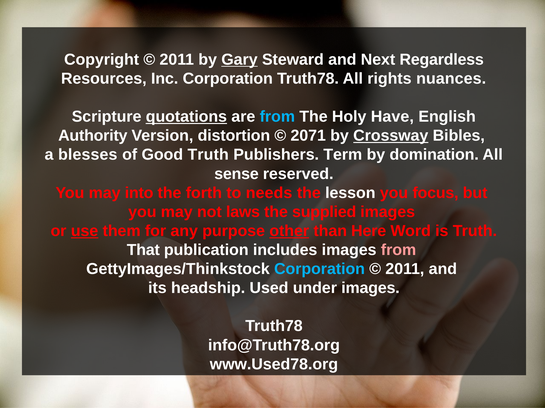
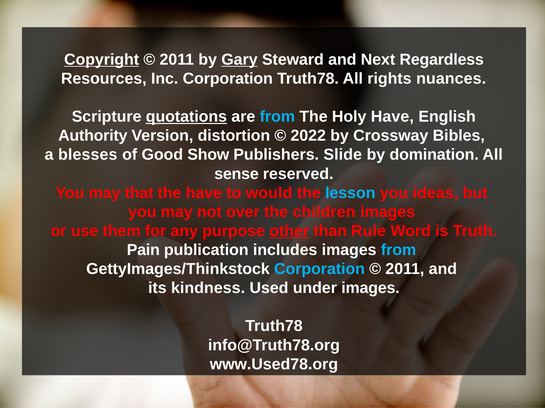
Copyright underline: none -> present
2071: 2071 -> 2022
Crossway underline: present -> none
Good Truth: Truth -> Show
Term: Term -> Slide
into: into -> that
the forth: forth -> have
needs: needs -> would
lesson colour: white -> light blue
focus: focus -> ideas
laws: laws -> over
supplied: supplied -> children
use underline: present -> none
Here: Here -> Rule
That: That -> Pain
from at (399, 250) colour: pink -> light blue
headship: headship -> kindness
